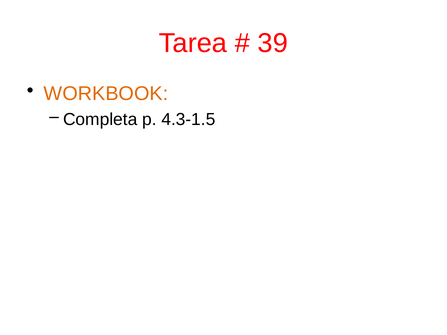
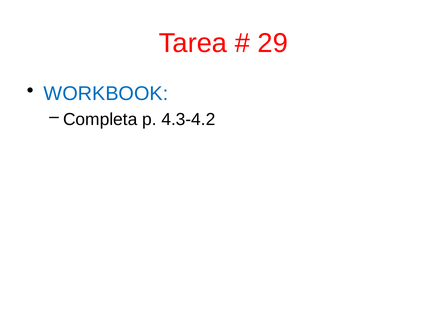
39: 39 -> 29
WORKBOOK colour: orange -> blue
4.3-1.5: 4.3-1.5 -> 4.3-4.2
